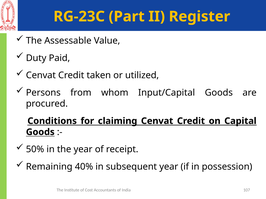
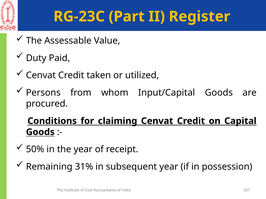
40%: 40% -> 31%
